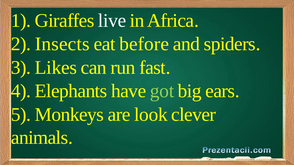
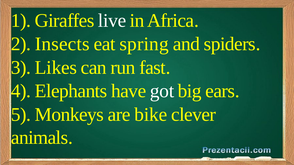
before: before -> spring
got colour: light green -> white
look: look -> bike
